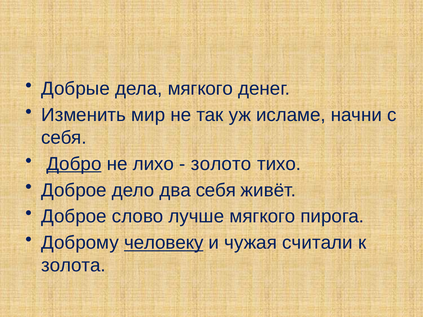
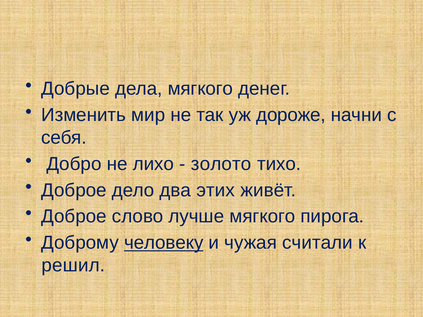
исламе: исламе -> дороже
Добро underline: present -> none
два себя: себя -> этих
золота: золота -> решил
